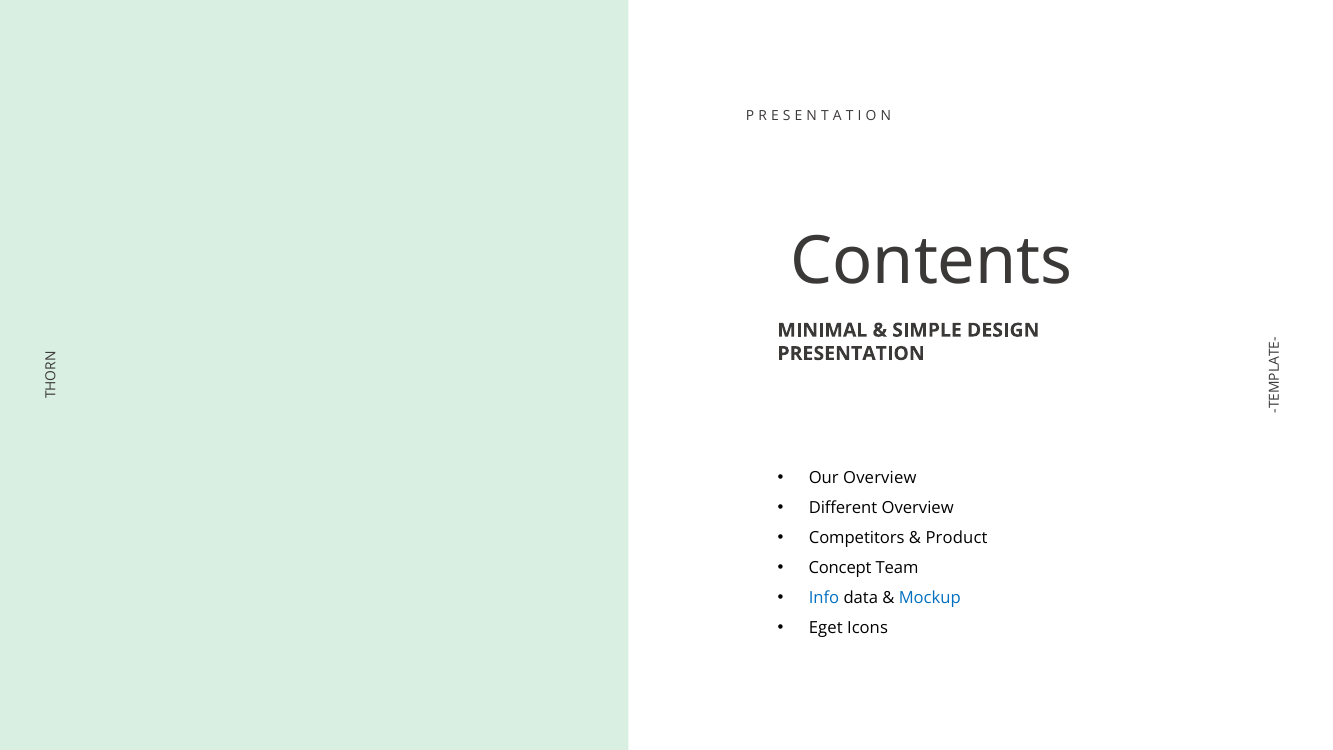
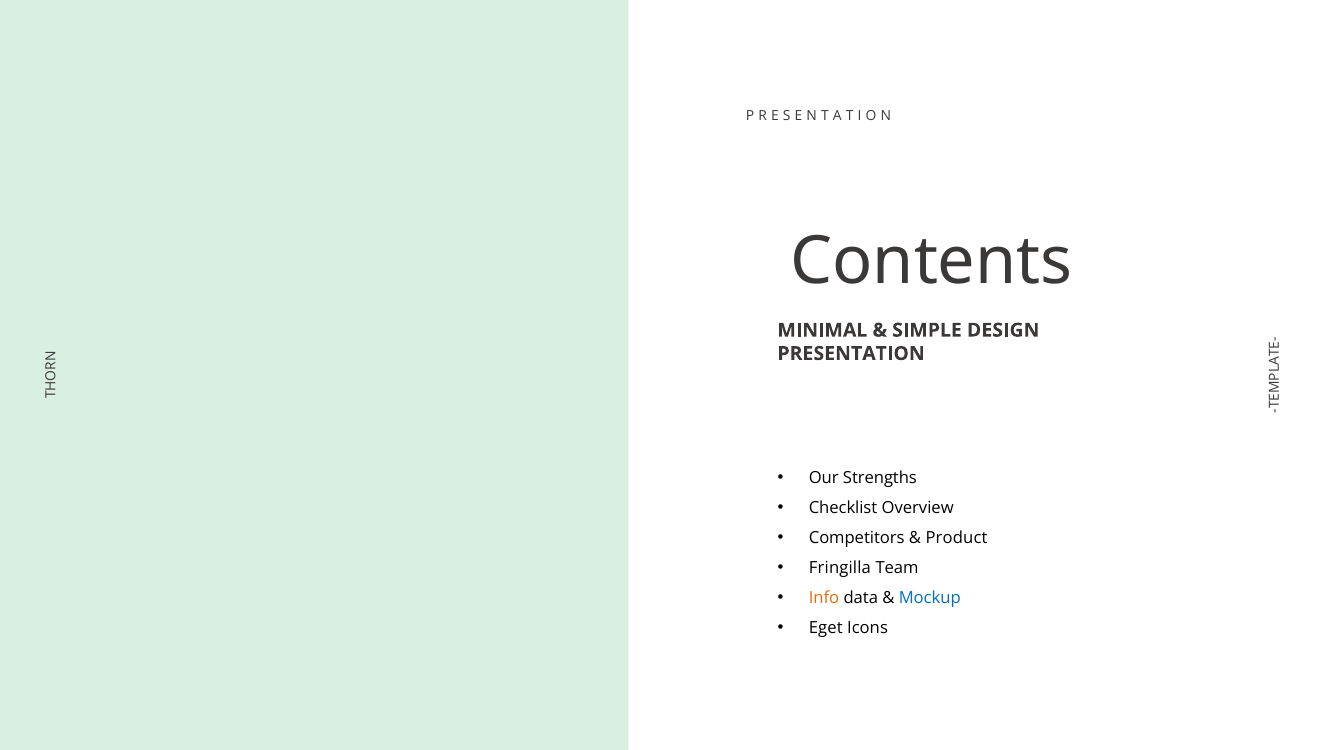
Our Overview: Overview -> Strengths
Different: Different -> Checklist
Concept: Concept -> Fringilla
Info colour: blue -> orange
